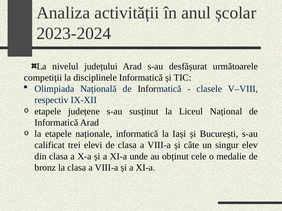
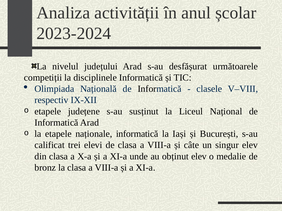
obținut cele: cele -> elev
